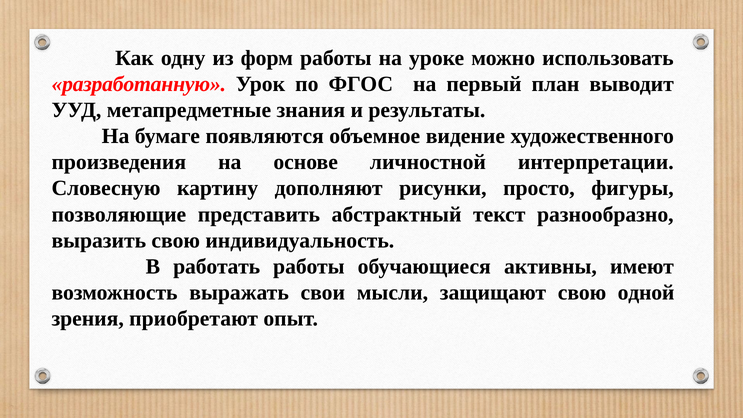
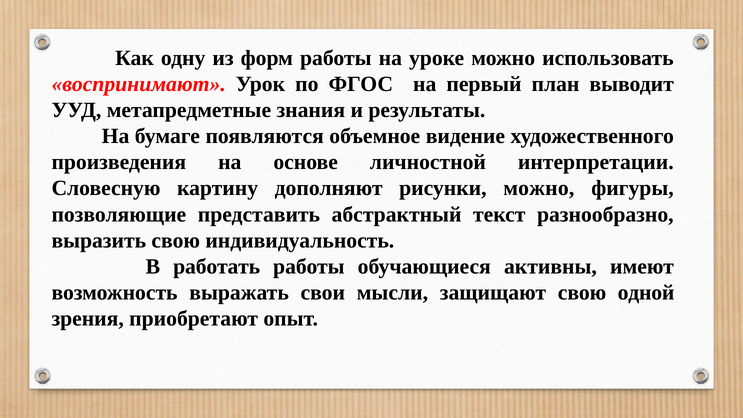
разработанную: разработанную -> воспринимают
рисунки просто: просто -> можно
